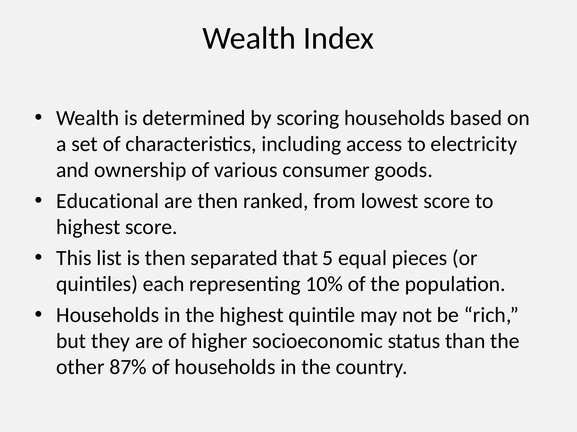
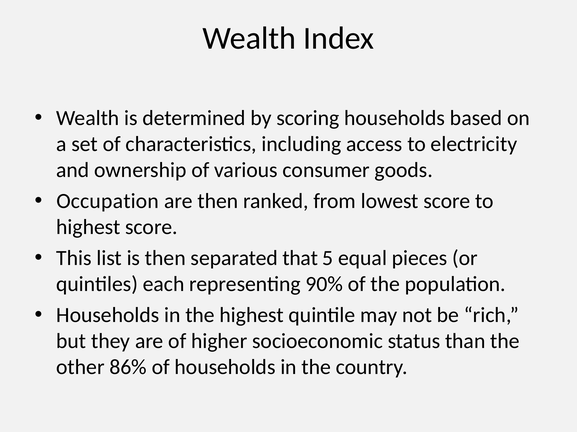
Educational: Educational -> Occupation
10%: 10% -> 90%
87%: 87% -> 86%
